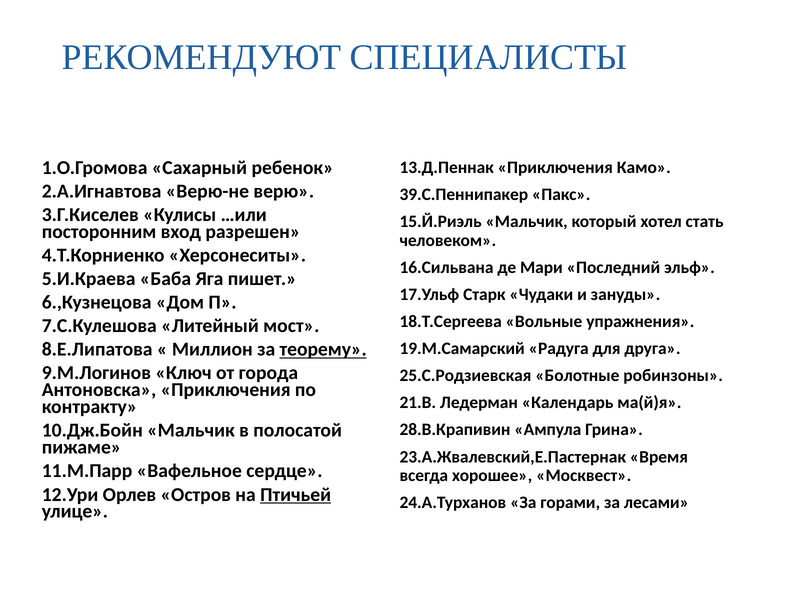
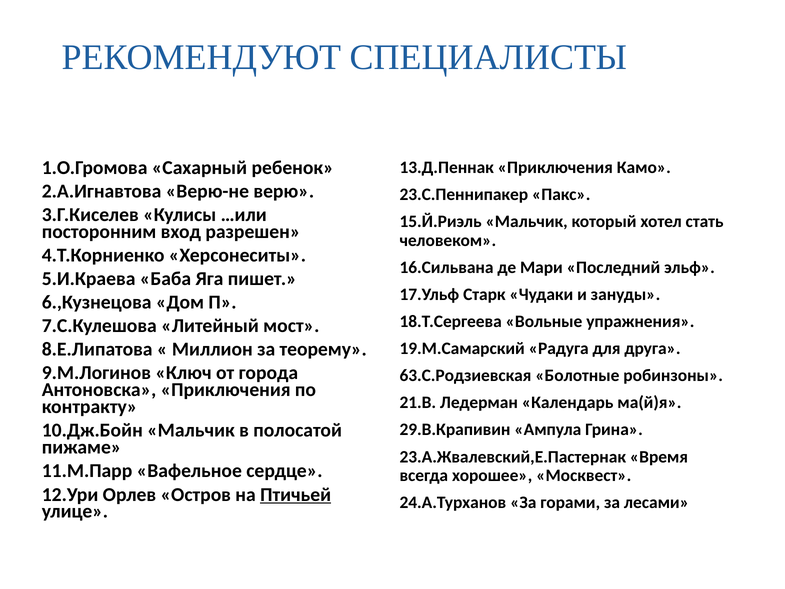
39.С.Пеннипакер: 39.С.Пеннипакер -> 23.С.Пеннипакер
теорему underline: present -> none
25.С.Родзиевская: 25.С.Родзиевская -> 63.С.Родзиевская
28.В.Крапивин: 28.В.Крапивин -> 29.В.Крапивин
